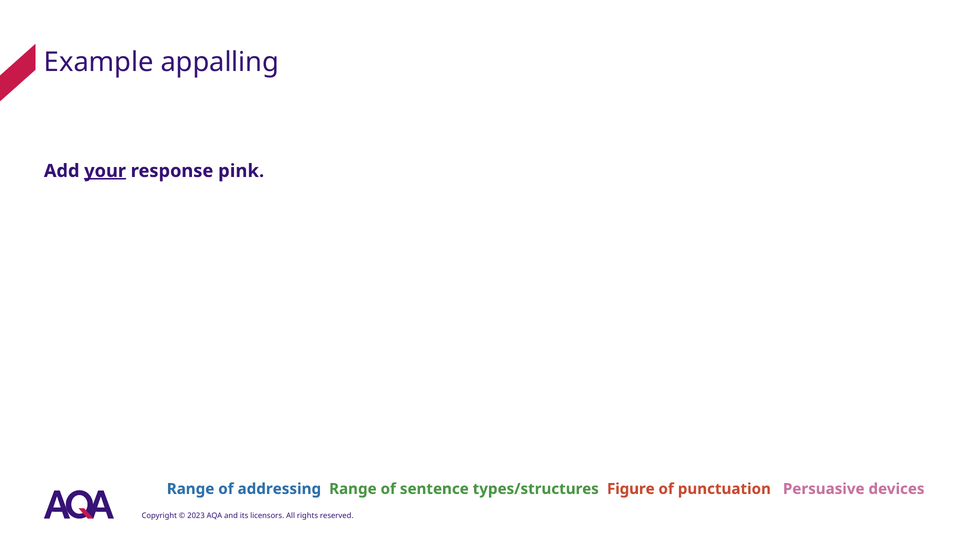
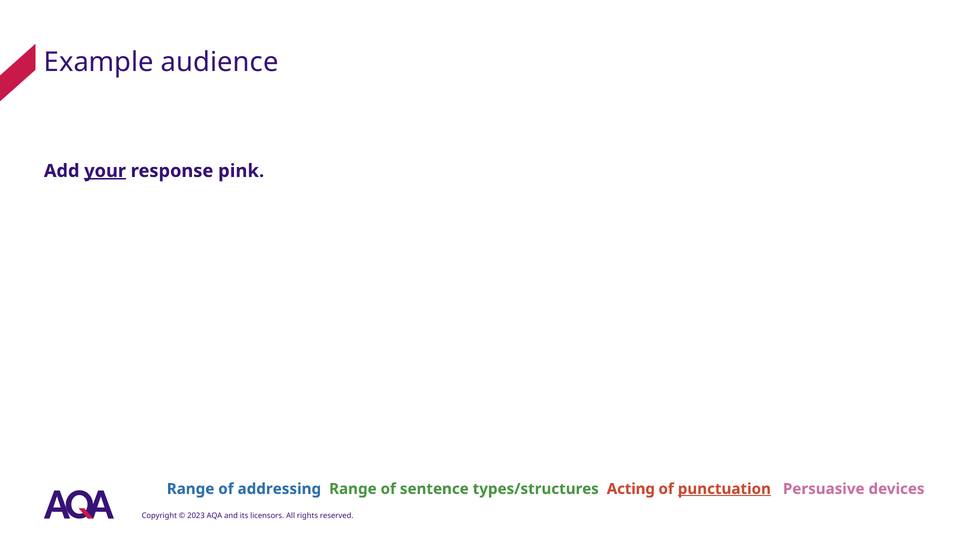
appalling: appalling -> audience
Figure: Figure -> Acting
punctuation underline: none -> present
